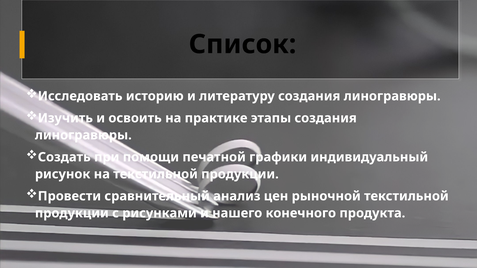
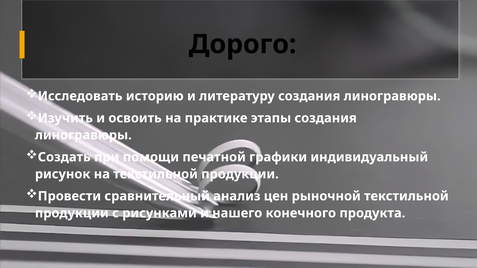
Список: Список -> Дорого
